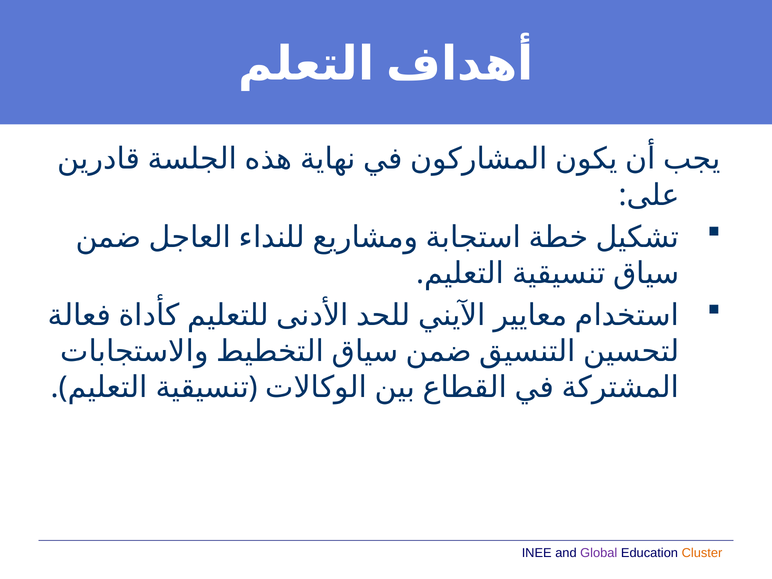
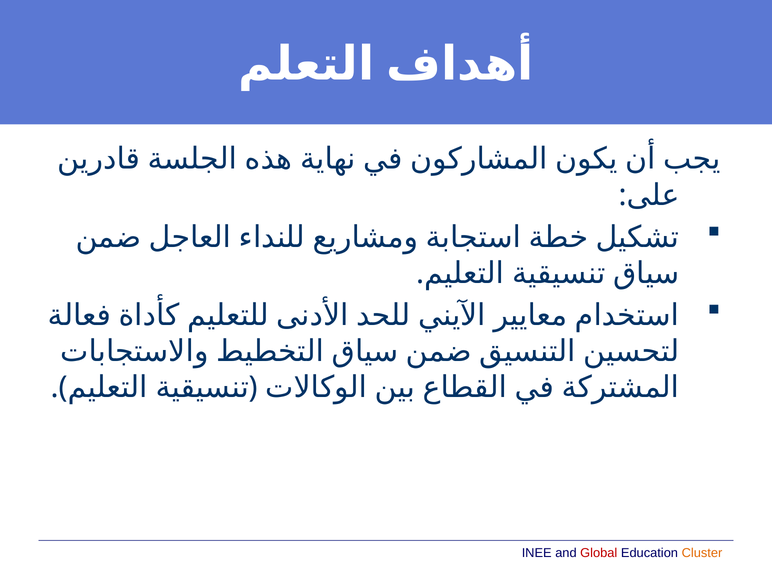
Global colour: purple -> red
